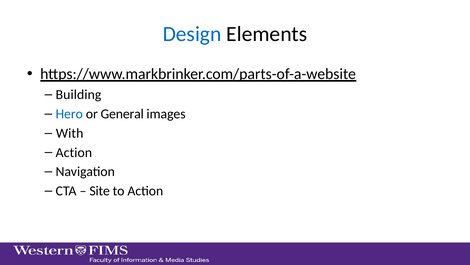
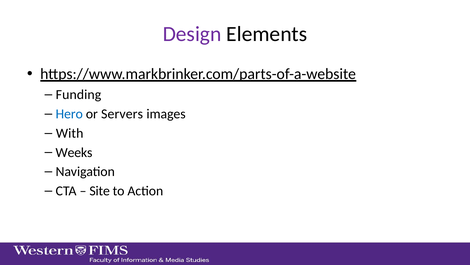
Design colour: blue -> purple
Building: Building -> Funding
General: General -> Servers
Action at (74, 152): Action -> Weeks
